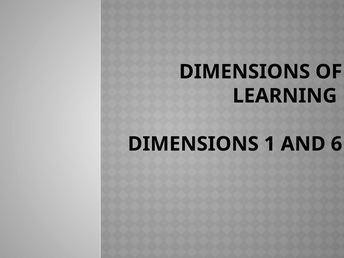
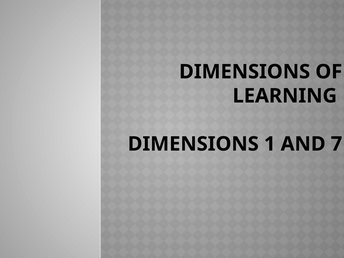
6: 6 -> 7
